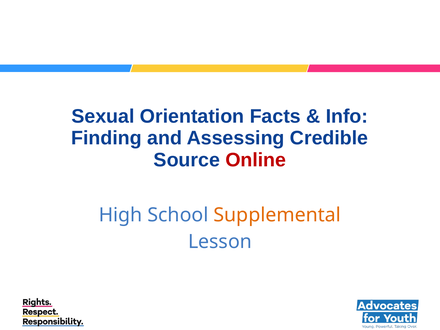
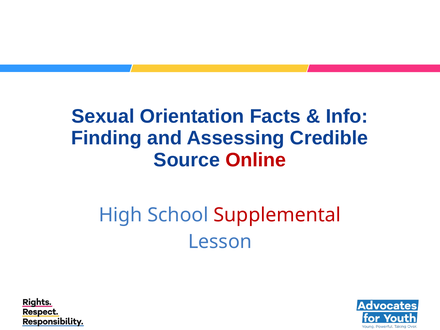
Supplemental colour: orange -> red
